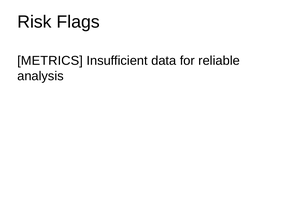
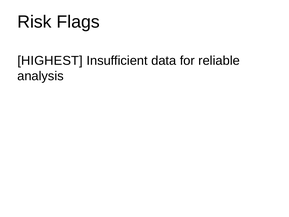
METRICS: METRICS -> HIGHEST
